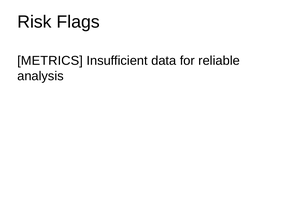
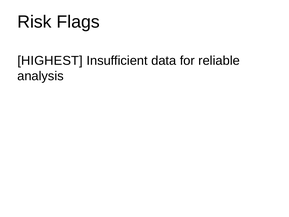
METRICS: METRICS -> HIGHEST
